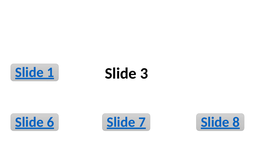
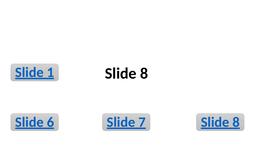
3 at (144, 73): 3 -> 8
